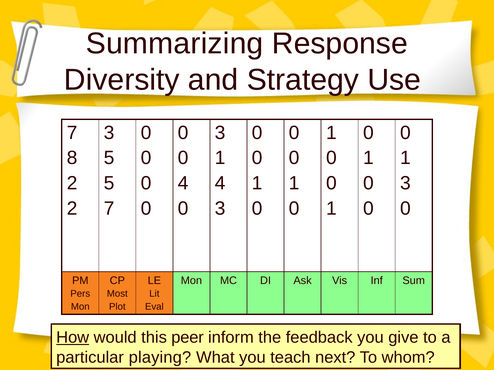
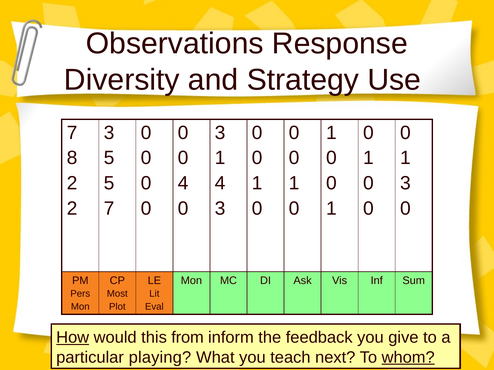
Summarizing: Summarizing -> Observations
peer: peer -> from
whom underline: none -> present
